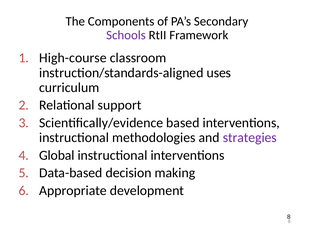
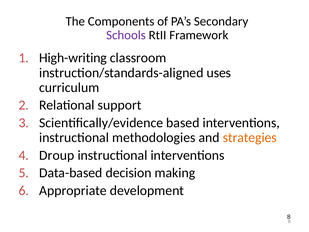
High-course: High-course -> High-writing
strategies colour: purple -> orange
Global: Global -> Droup
